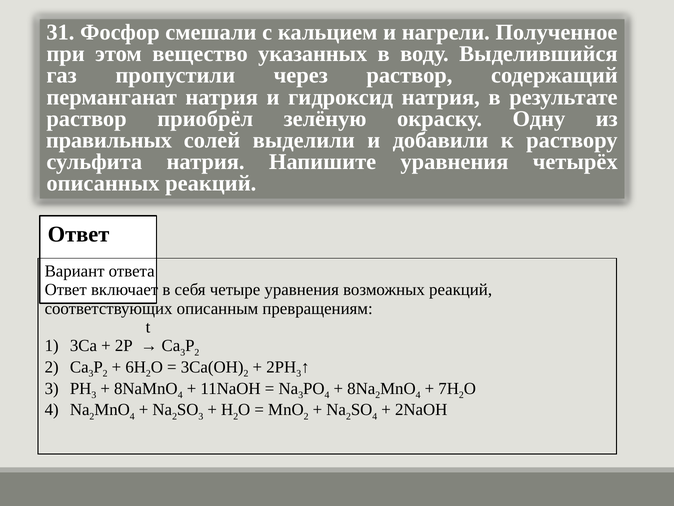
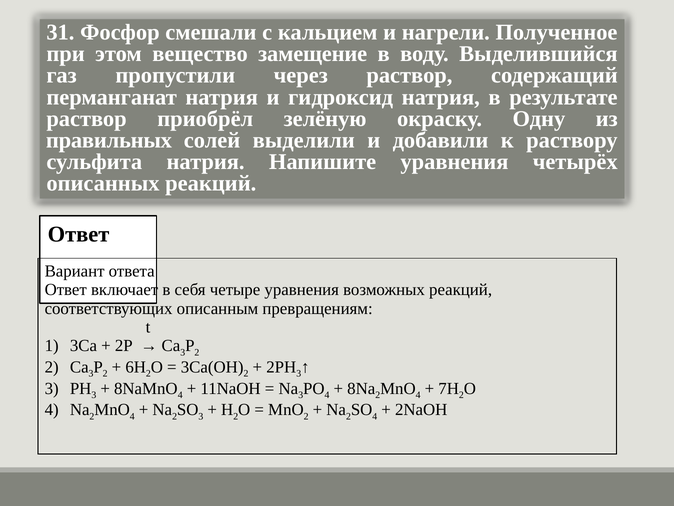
указанных: указанных -> замещение
